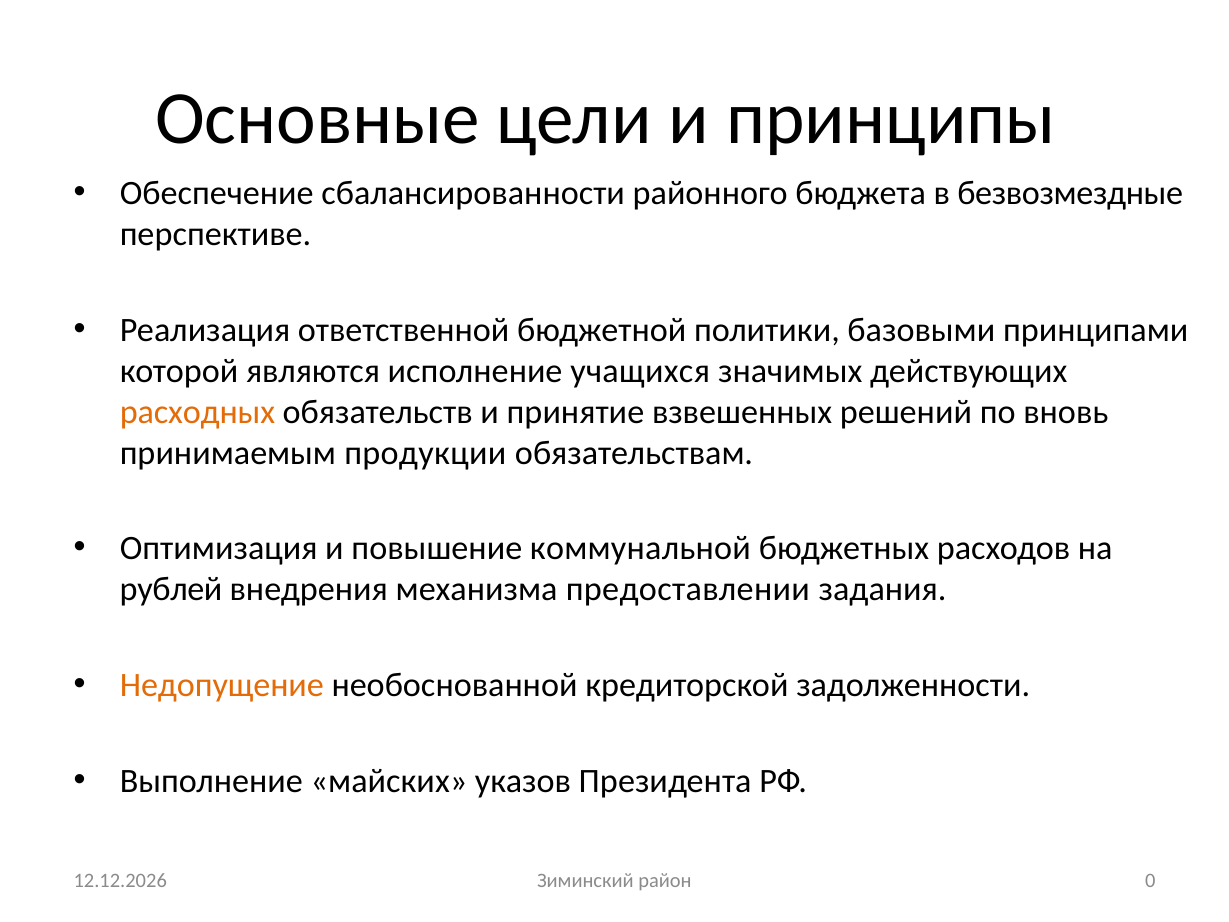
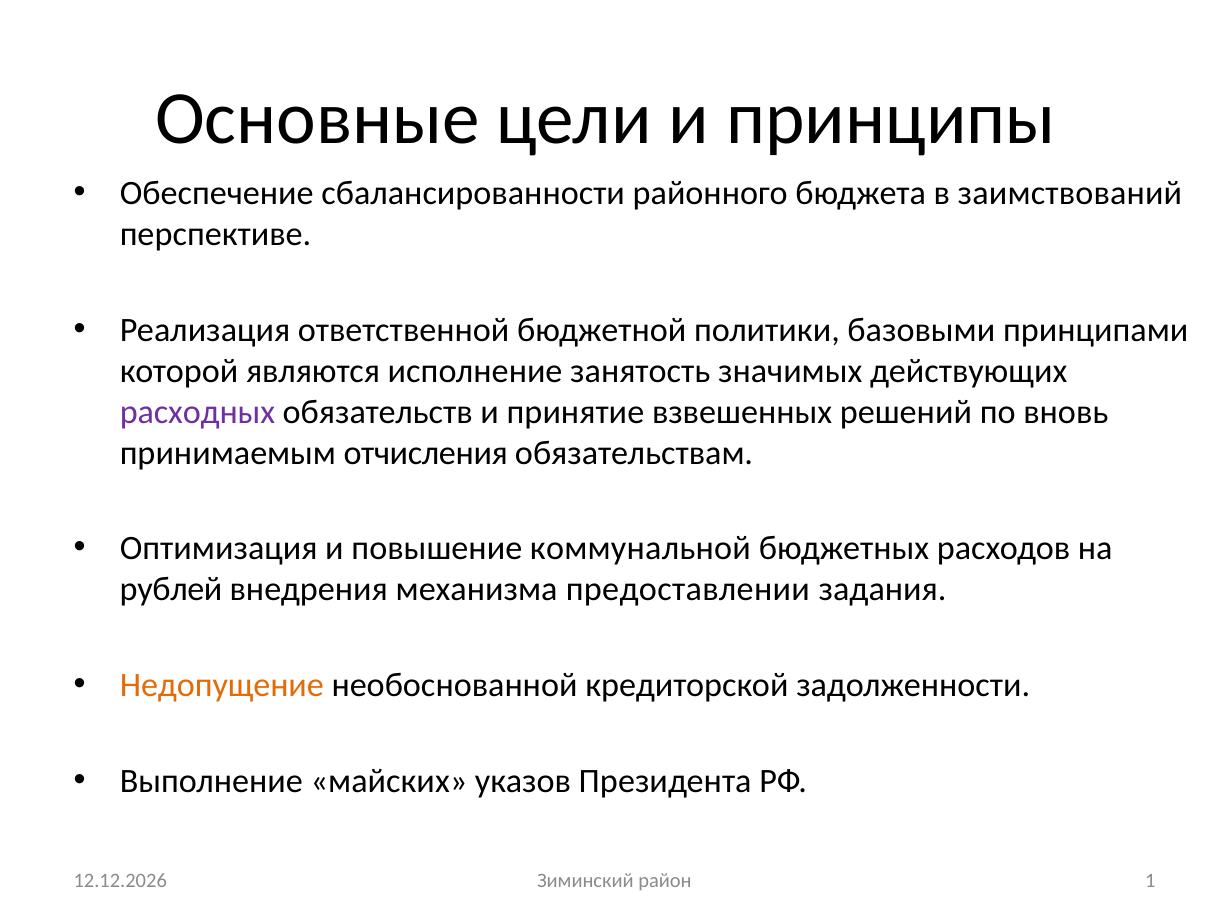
безвозмездные: безвозмездные -> заимствований
учащихся: учащихся -> занятость
расходных colour: orange -> purple
продукции: продукции -> отчисления
0: 0 -> 1
